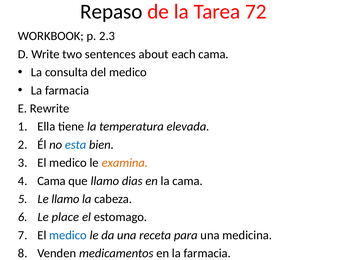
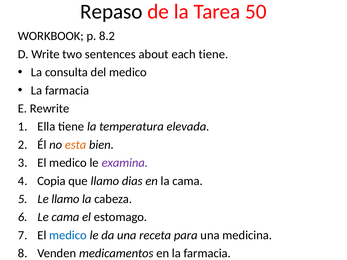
72: 72 -> 50
2.3: 2.3 -> 8.2
each cama: cama -> tiene
esta colour: blue -> orange
examina colour: orange -> purple
Cama at (52, 181): Cama -> Copia
Le place: place -> cama
